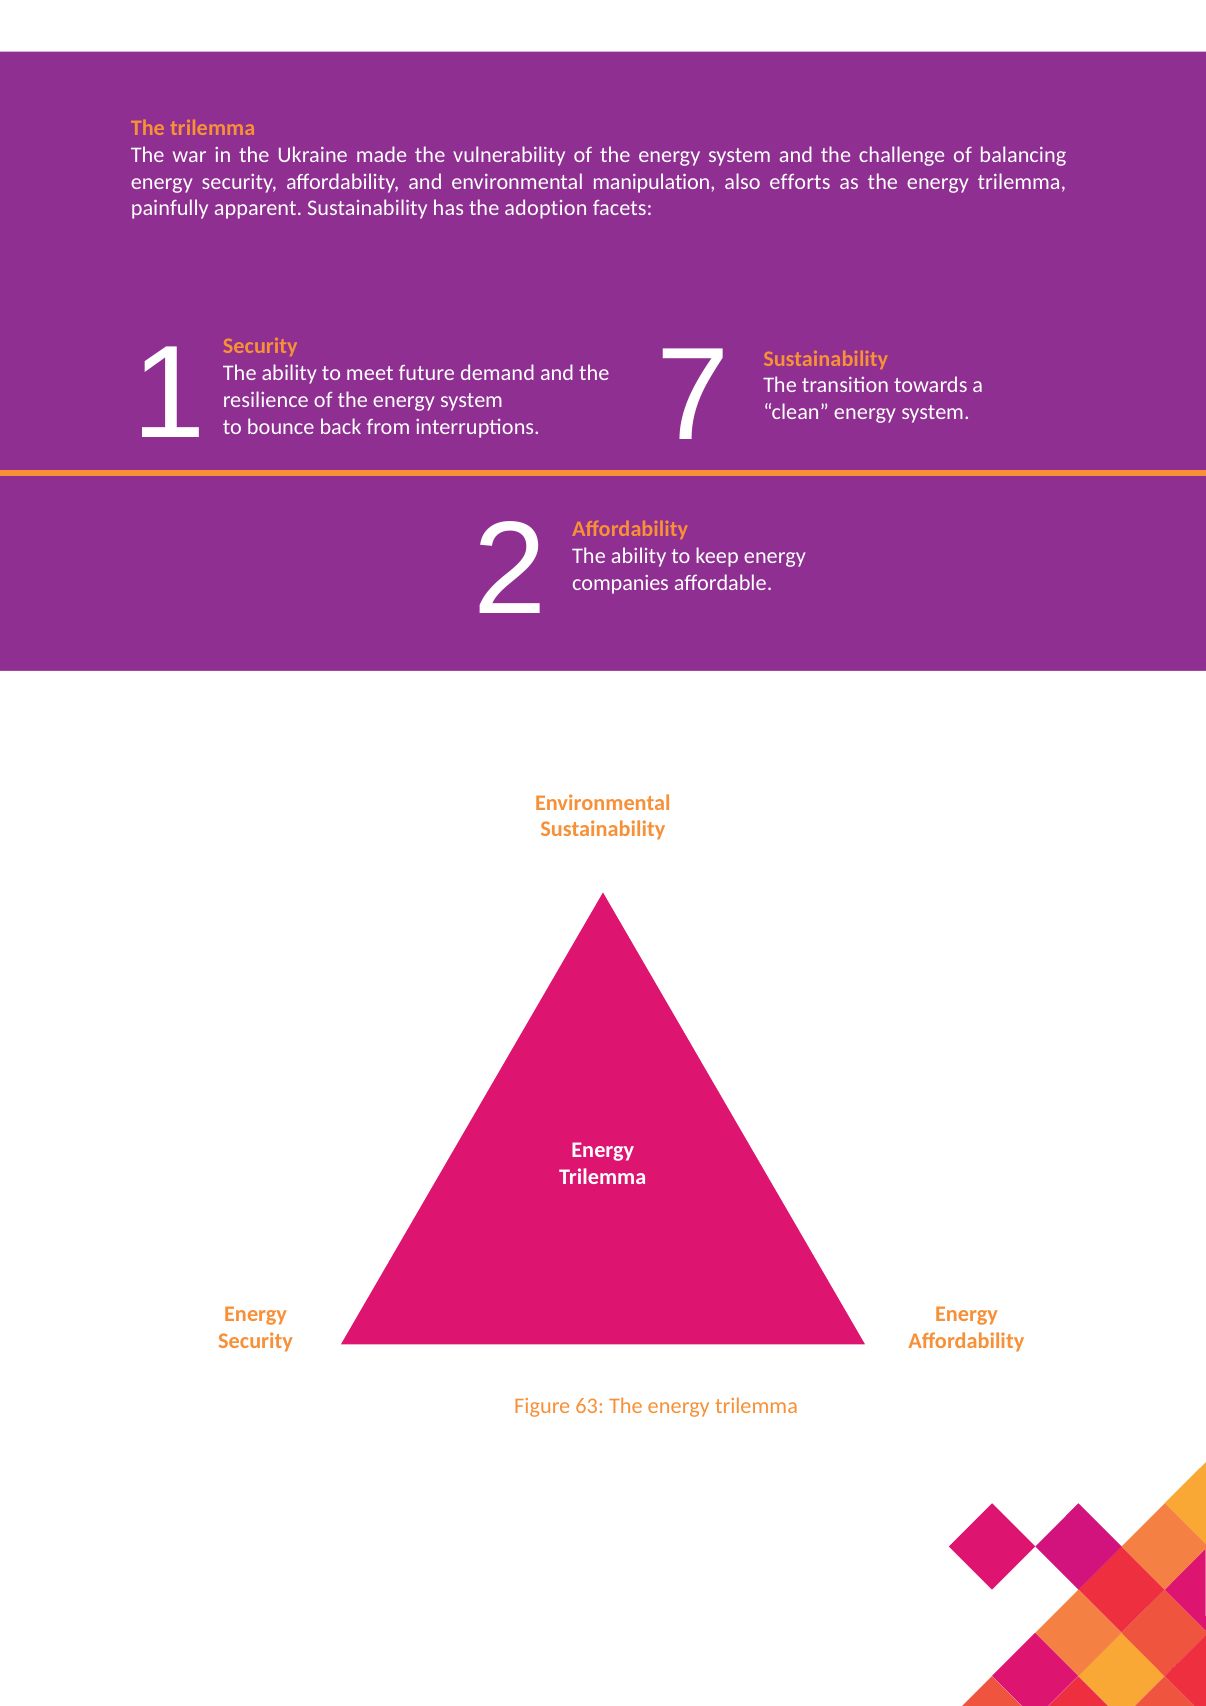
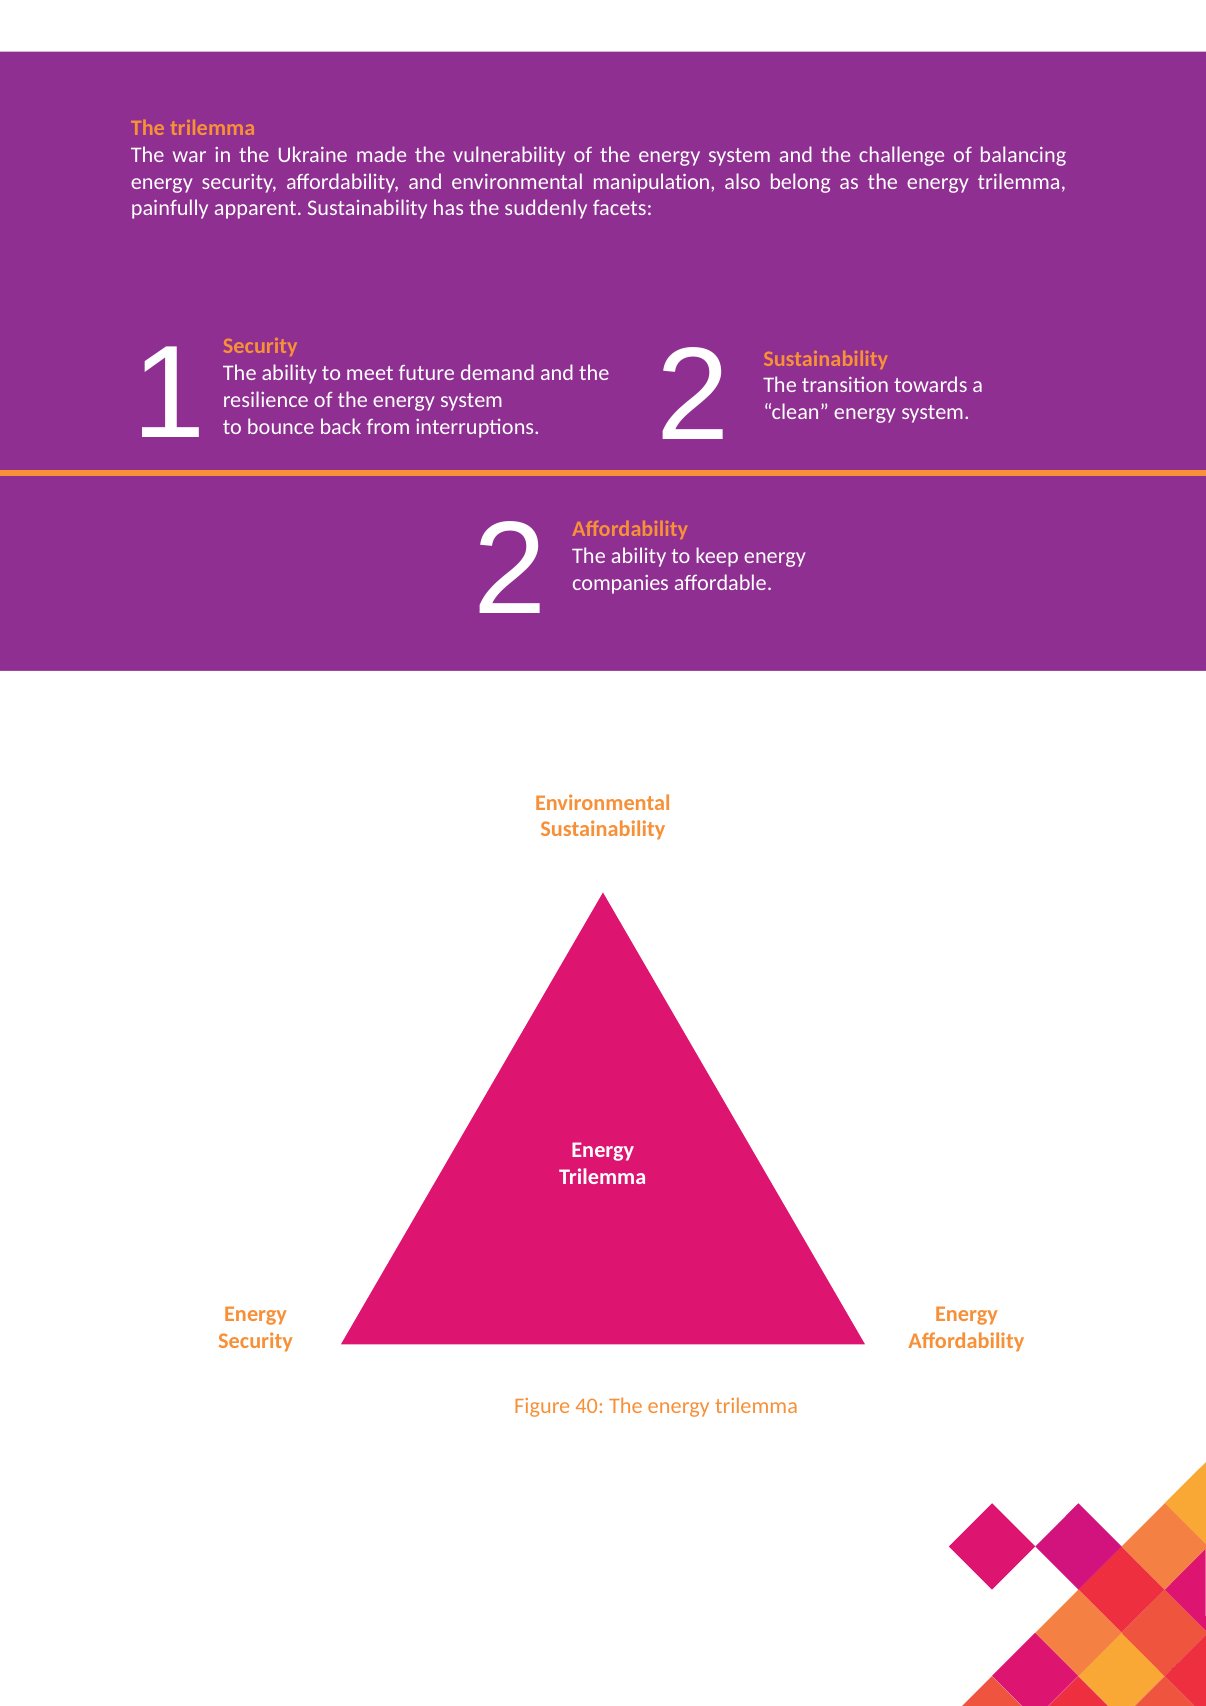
efforts: efforts -> belong
adoption: adoption -> suddenly
1 7: 7 -> 2
63: 63 -> 40
